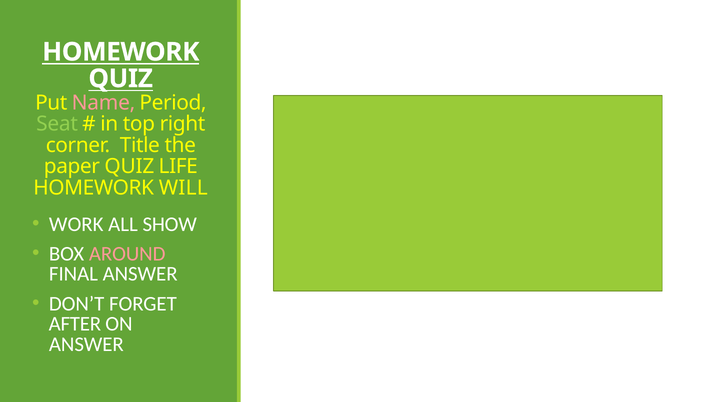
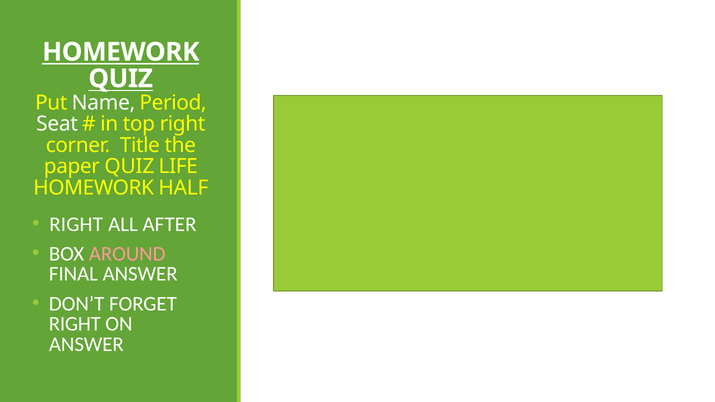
Name colour: pink -> white
Seat colour: light green -> white
HOMEWORK WILL: WILL -> HALF
WORK at (76, 224): WORK -> RIGHT
ALL SHOW: SHOW -> AFTER
AFTER at (75, 324): AFTER -> RIGHT
